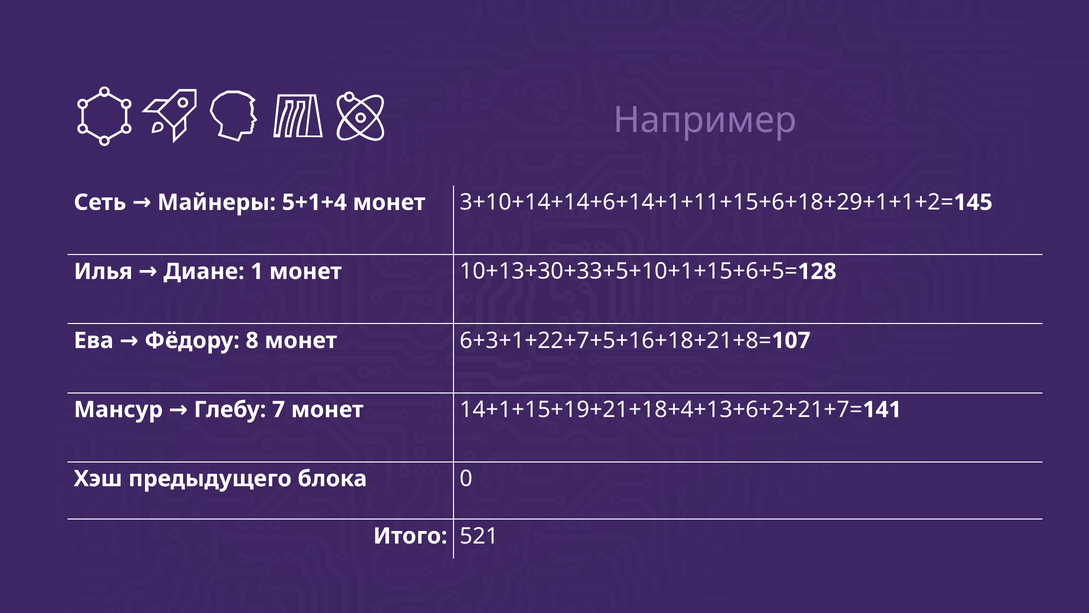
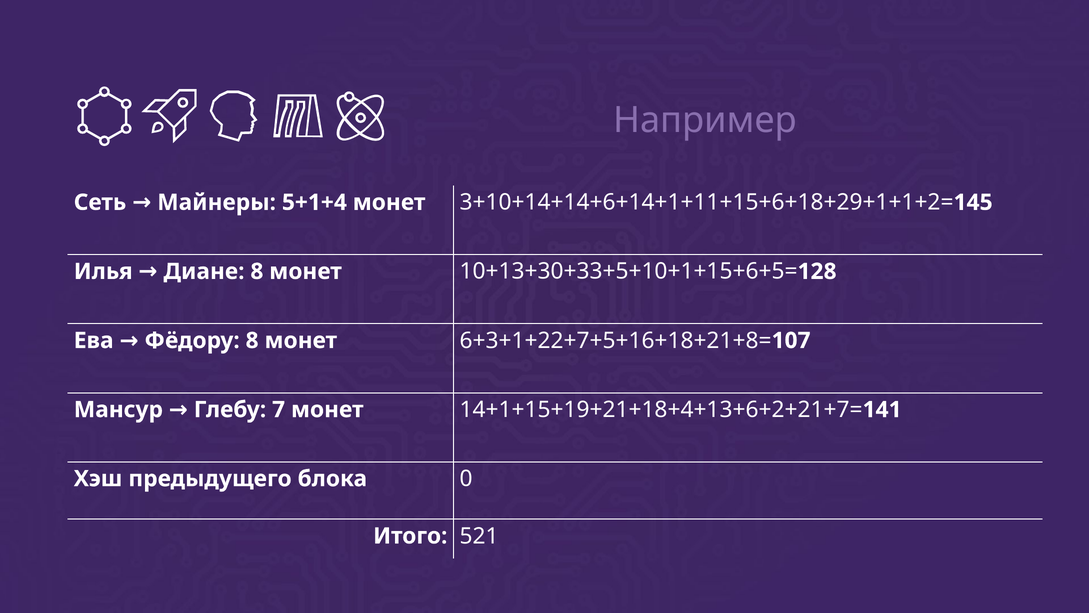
Диане 1: 1 -> 8
